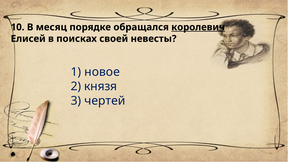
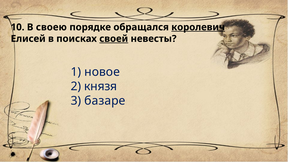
месяц: месяц -> своею
своей underline: none -> present
чертей: чертей -> базаре
